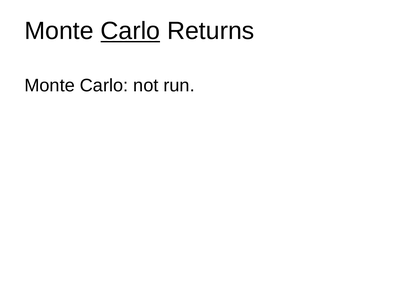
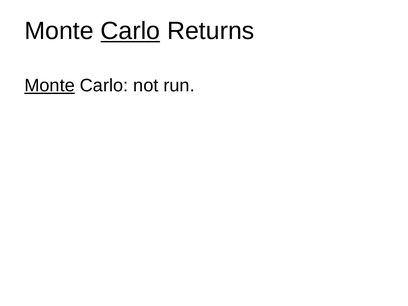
Monte at (50, 86) underline: none -> present
